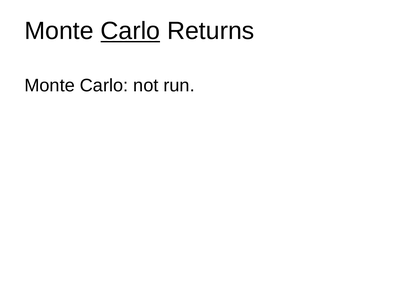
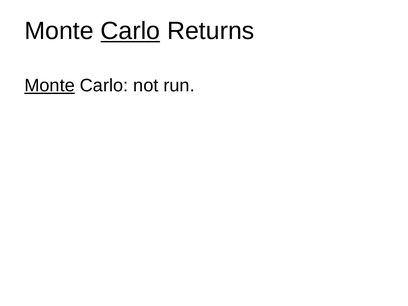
Monte at (50, 86) underline: none -> present
